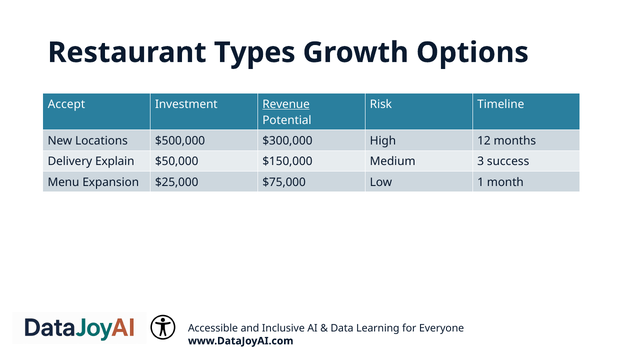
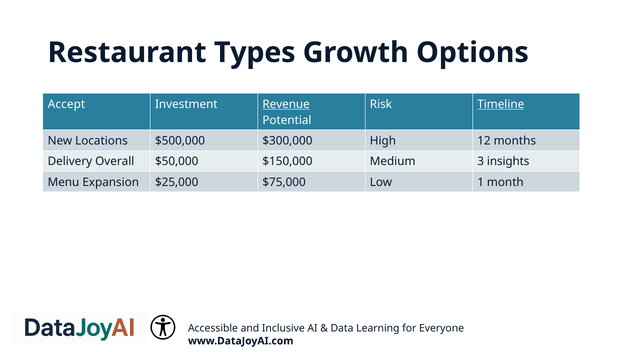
Timeline underline: none -> present
Explain: Explain -> Overall
success: success -> insights
